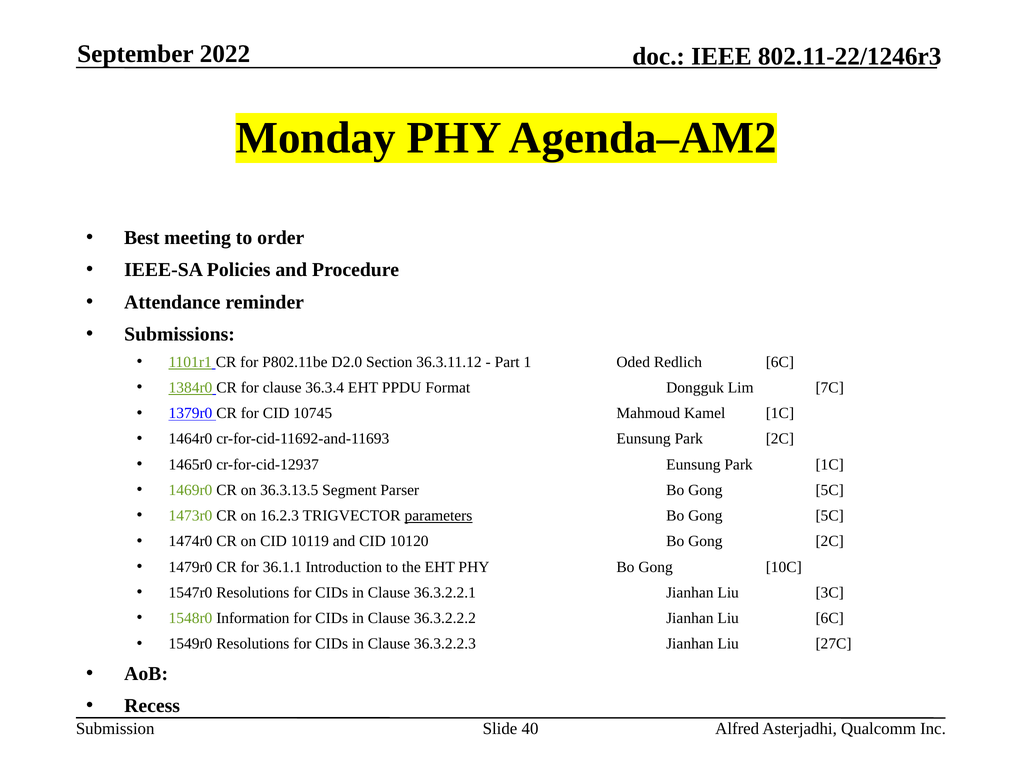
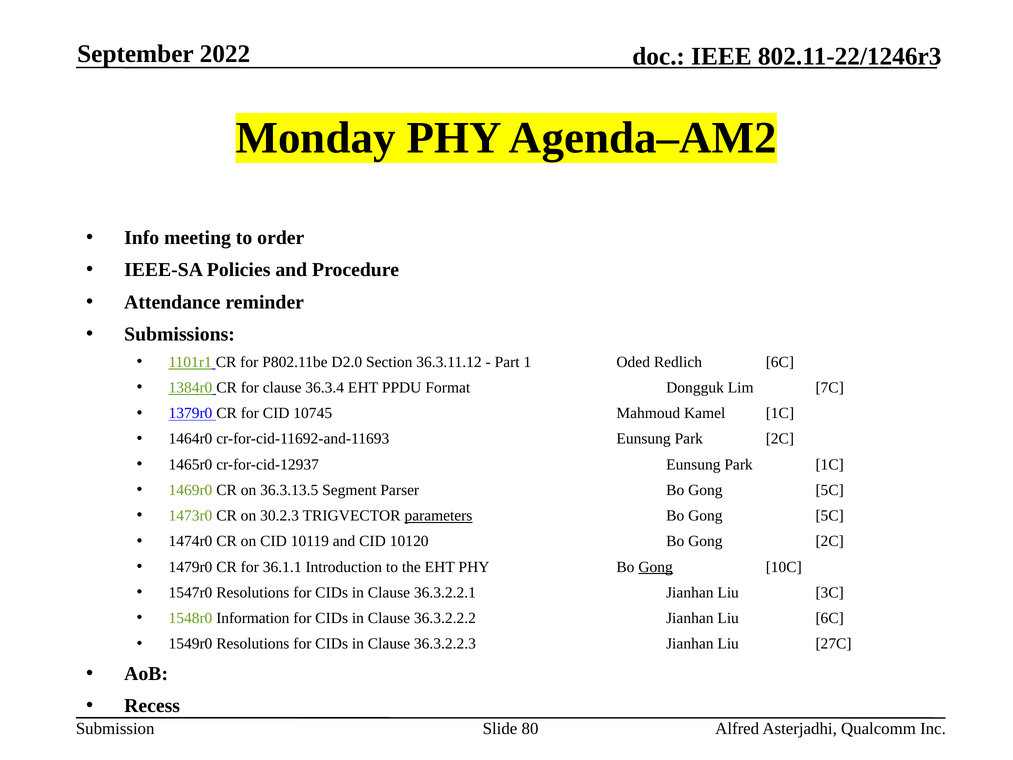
Best: Best -> Info
16.2.3: 16.2.3 -> 30.2.3
Gong at (656, 567) underline: none -> present
40: 40 -> 80
